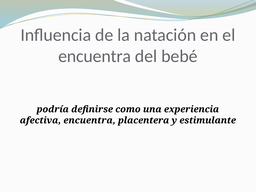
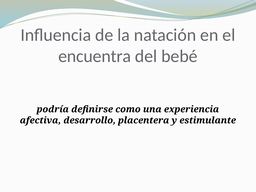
afectiva encuentra: encuentra -> desarrollo
